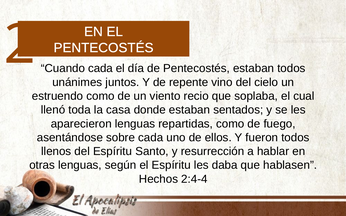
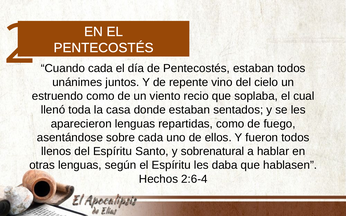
resurrección: resurrección -> sobrenatural
2:4-4: 2:4-4 -> 2:6-4
